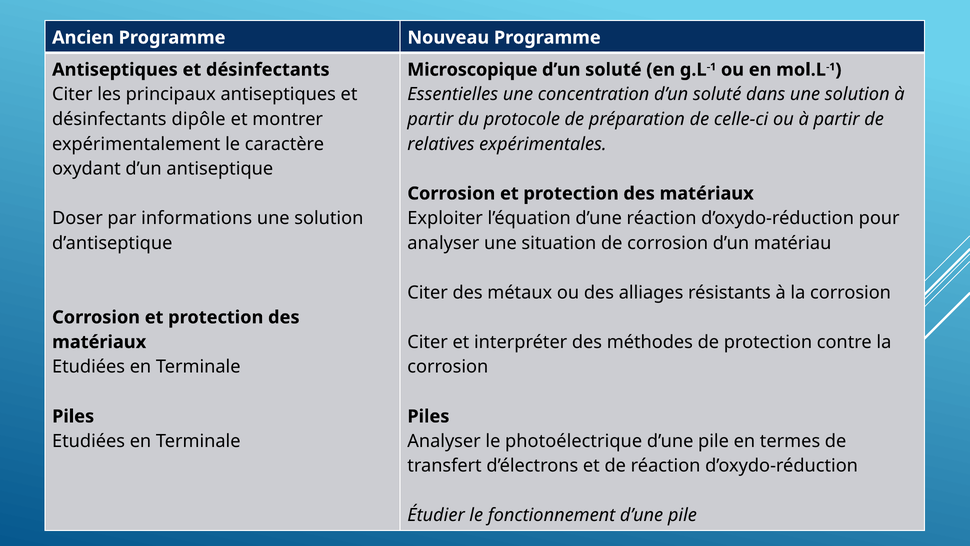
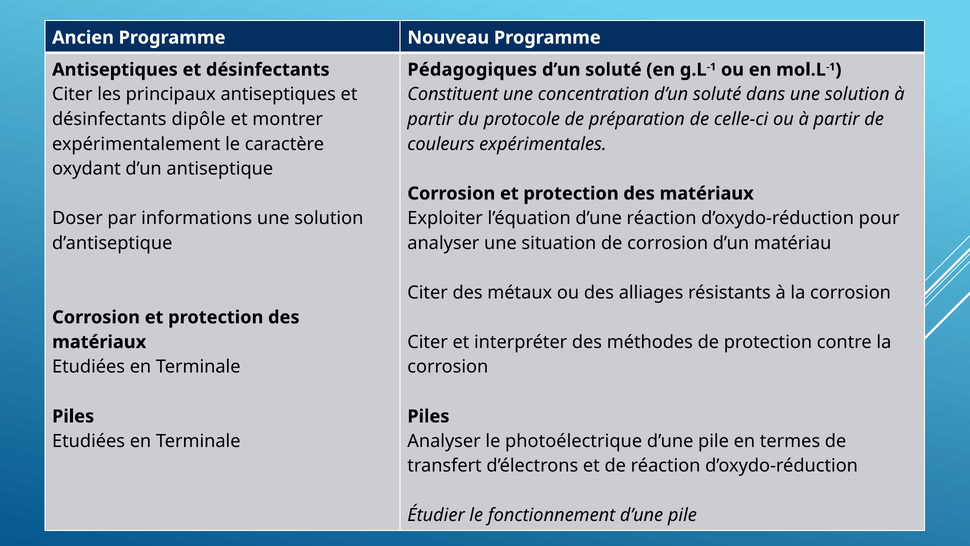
Microscopique: Microscopique -> Pédagogiques
Essentielles: Essentielles -> Constituent
relatives: relatives -> couleurs
